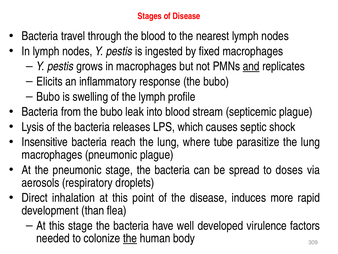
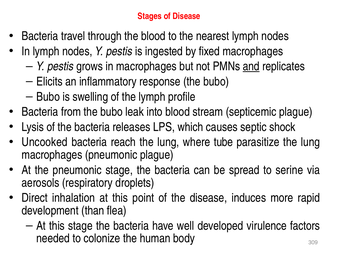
Insensitive: Insensitive -> Uncooked
doses: doses -> serine
the at (130, 238) underline: present -> none
